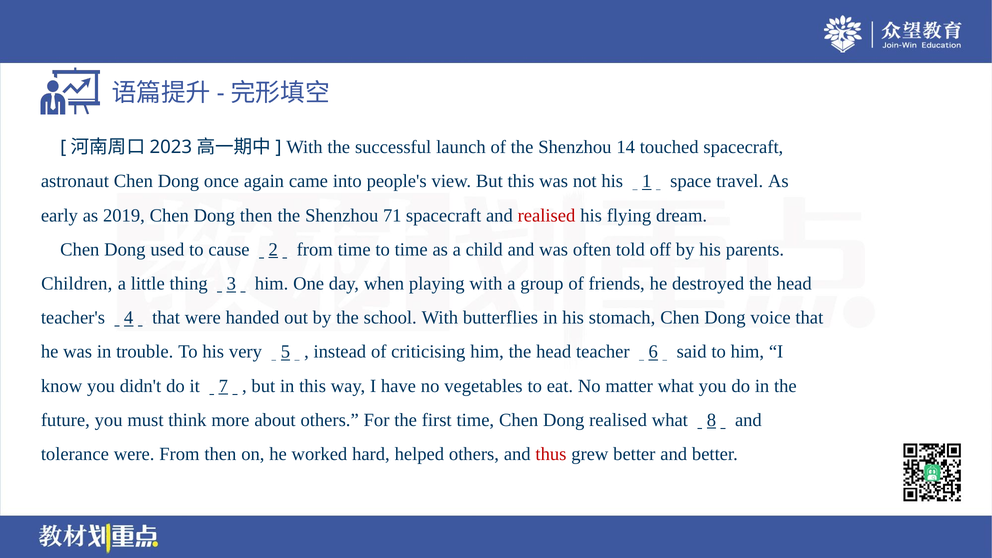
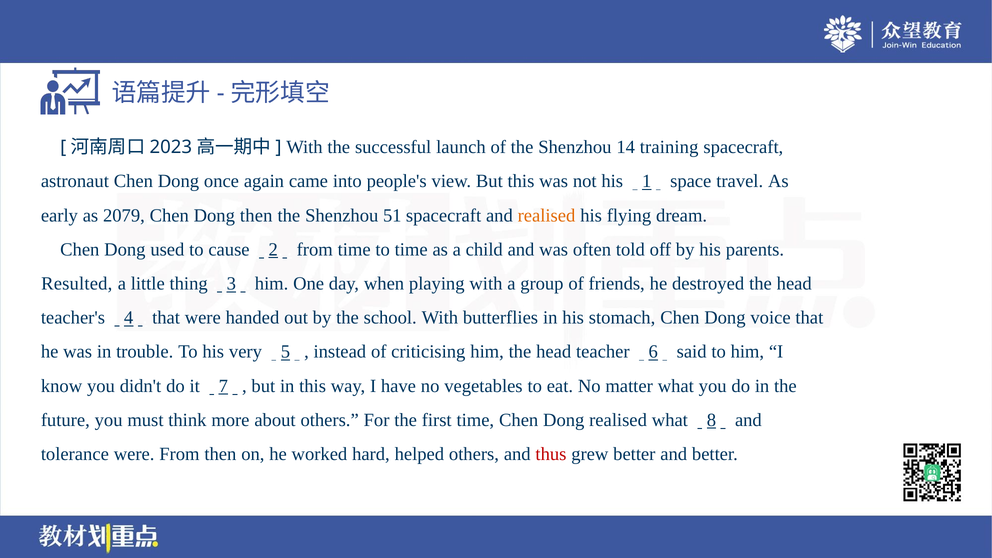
touched: touched -> training
2019: 2019 -> 2079
71: 71 -> 51
realised at (547, 215) colour: red -> orange
Children: Children -> Resulted
